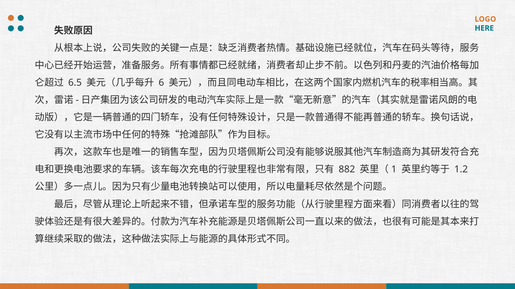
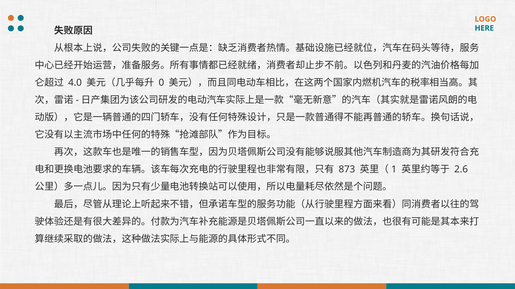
6.5: 6.5 -> 4.0
6: 6 -> 0
882: 882 -> 873
1.2: 1.2 -> 2.6
